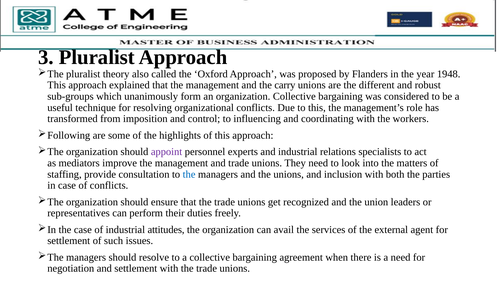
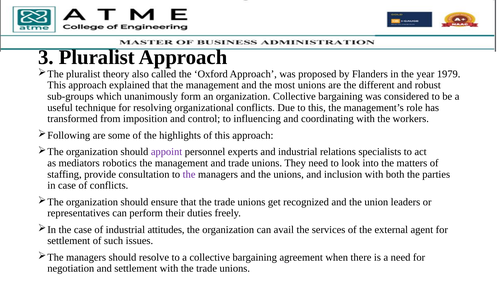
1948: 1948 -> 1979
carry: carry -> most
improve: improve -> robotics
the at (189, 174) colour: blue -> purple
